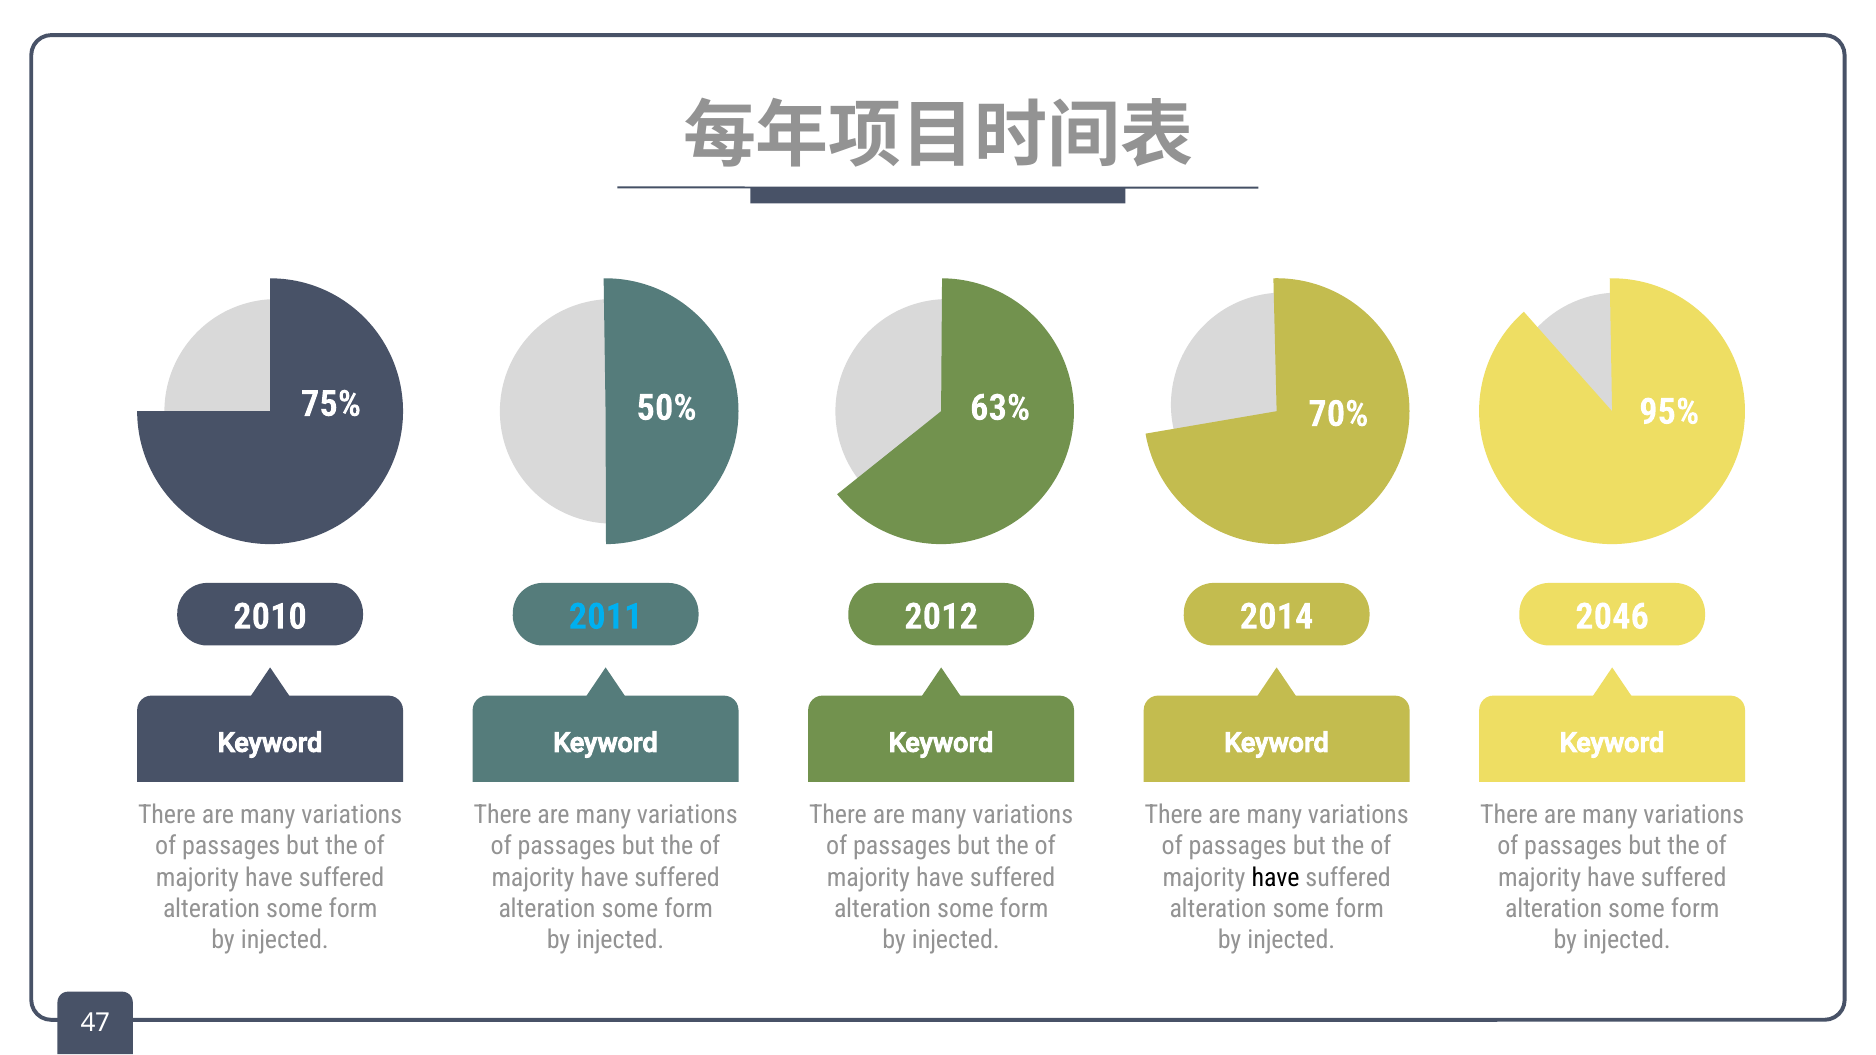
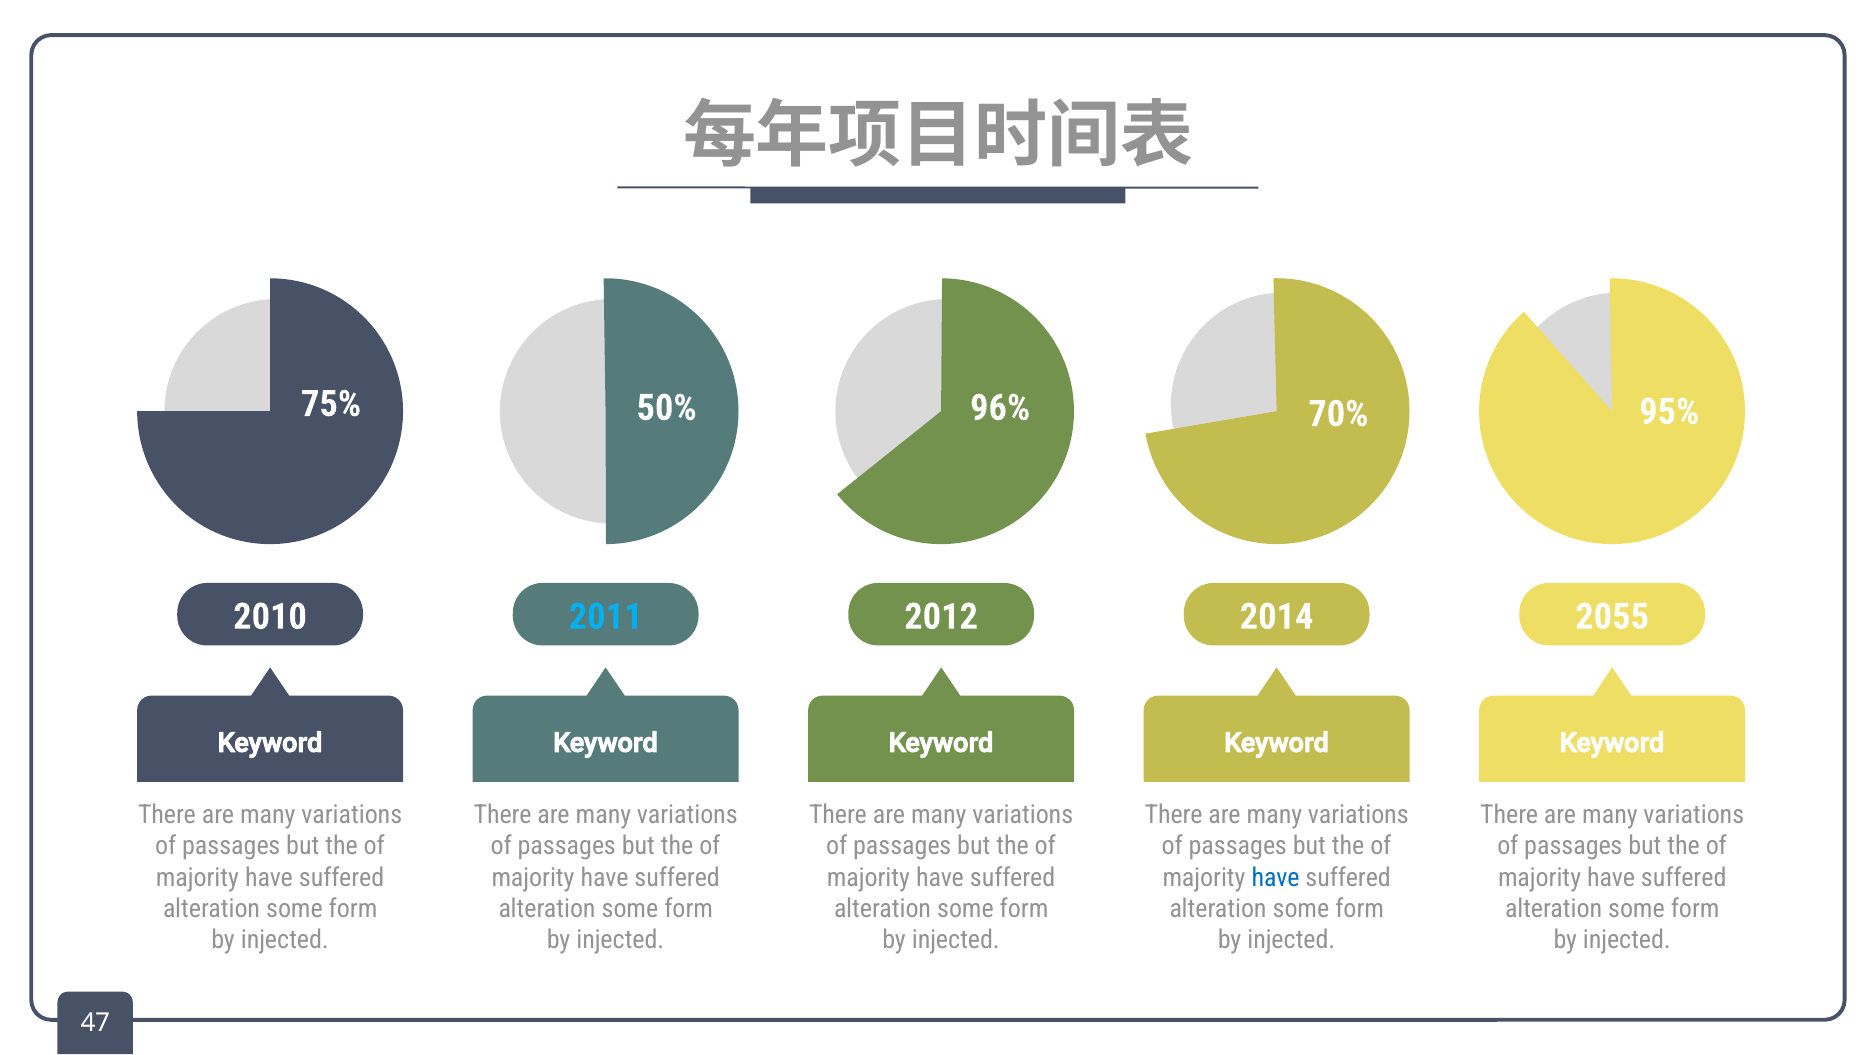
63%: 63% -> 96%
2046: 2046 -> 2055
have at (1276, 878) colour: black -> blue
